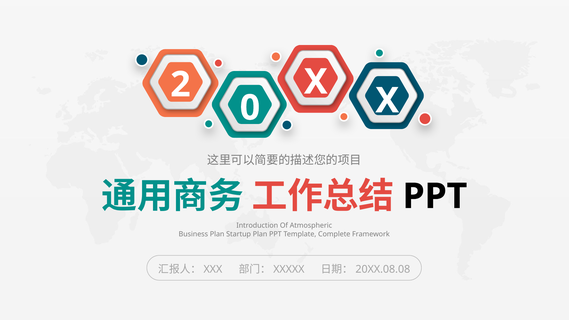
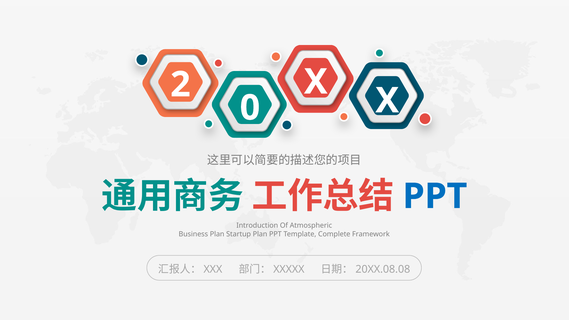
PPT at (435, 196) colour: black -> blue
